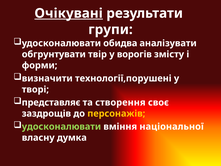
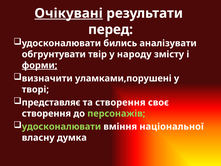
групи: групи -> перед
обидва: обидва -> бились
ворогів: ворогів -> народу
форми underline: none -> present
технології,порушені: технології,порушені -> уламками,порушені
заздрощів at (46, 113): заздрощів -> створення
персонажів colour: yellow -> light green
